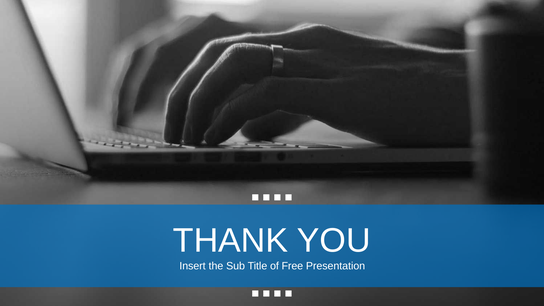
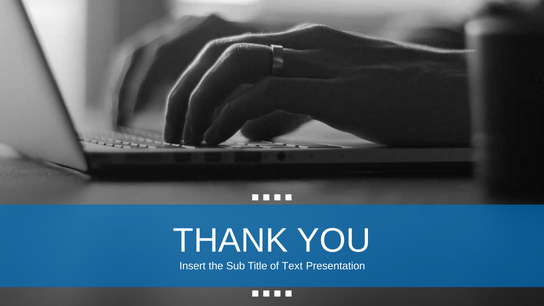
Free: Free -> Text
